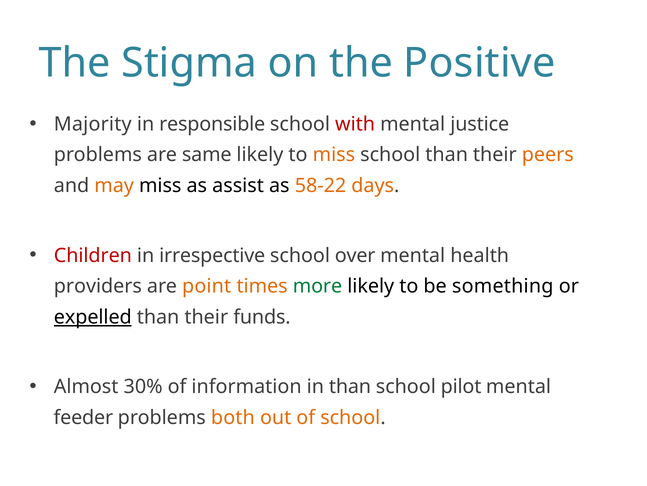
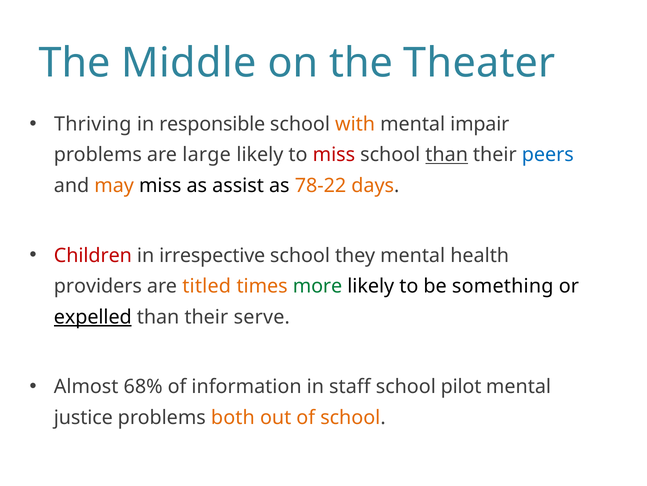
Stigma: Stigma -> Middle
Positive: Positive -> Theater
Majority: Majority -> Thriving
with colour: red -> orange
justice: justice -> impair
same: same -> large
miss at (334, 155) colour: orange -> red
than at (447, 155) underline: none -> present
peers colour: orange -> blue
58-22: 58-22 -> 78-22
over: over -> they
point: point -> titled
funds: funds -> serve
30%: 30% -> 68%
in than: than -> staff
feeder: feeder -> justice
